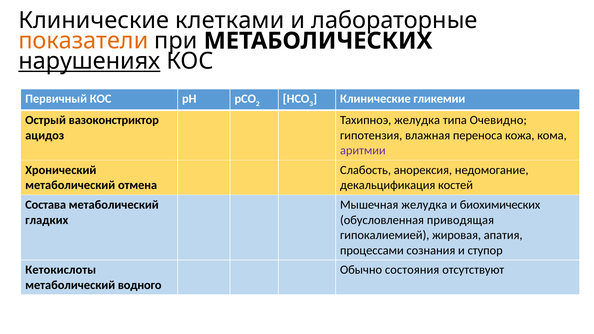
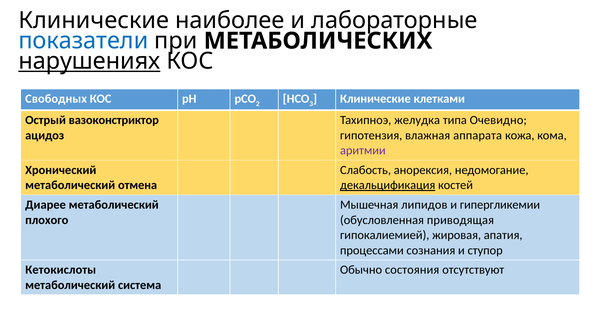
клетками: клетками -> наиболее
показатели colour: orange -> blue
Первичный: Первичный -> Свободных
гликемии: гликемии -> клетками
переноса: переноса -> аппарата
декальцификация underline: none -> present
Состава: Состава -> Диарее
Мышечная желудка: желудка -> липидов
биохимических: биохимических -> гипергликемии
гладких: гладких -> плохого
водного: водного -> система
